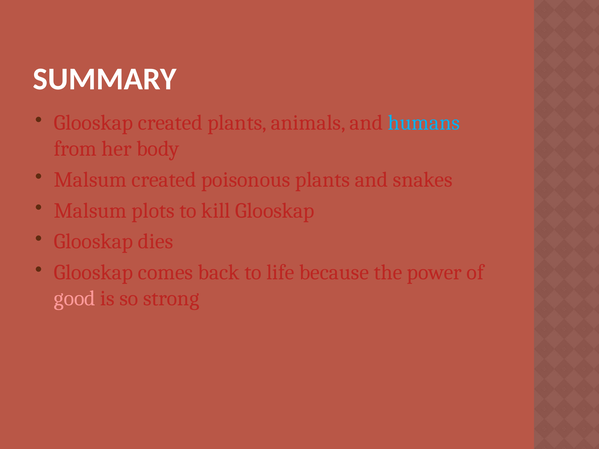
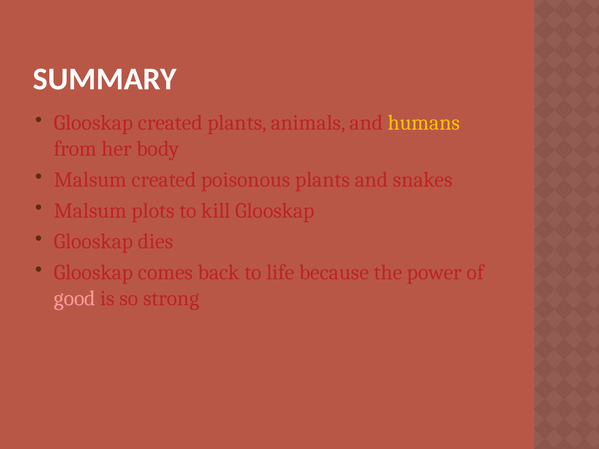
humans colour: light blue -> yellow
